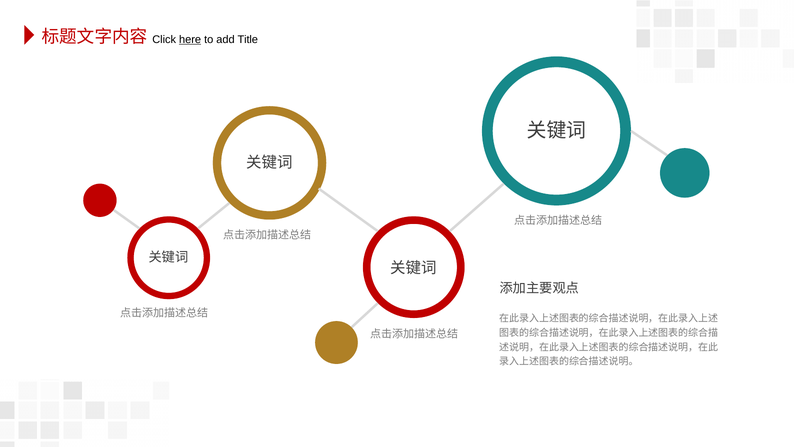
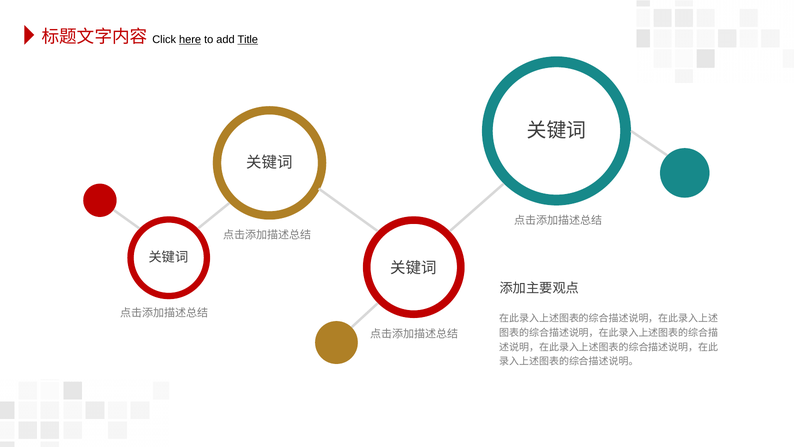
Title underline: none -> present
